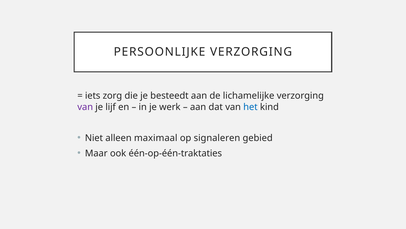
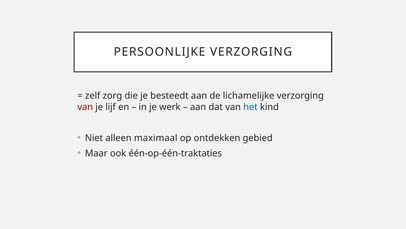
iets: iets -> zelf
van at (85, 107) colour: purple -> red
signaleren: signaleren -> ontdekken
